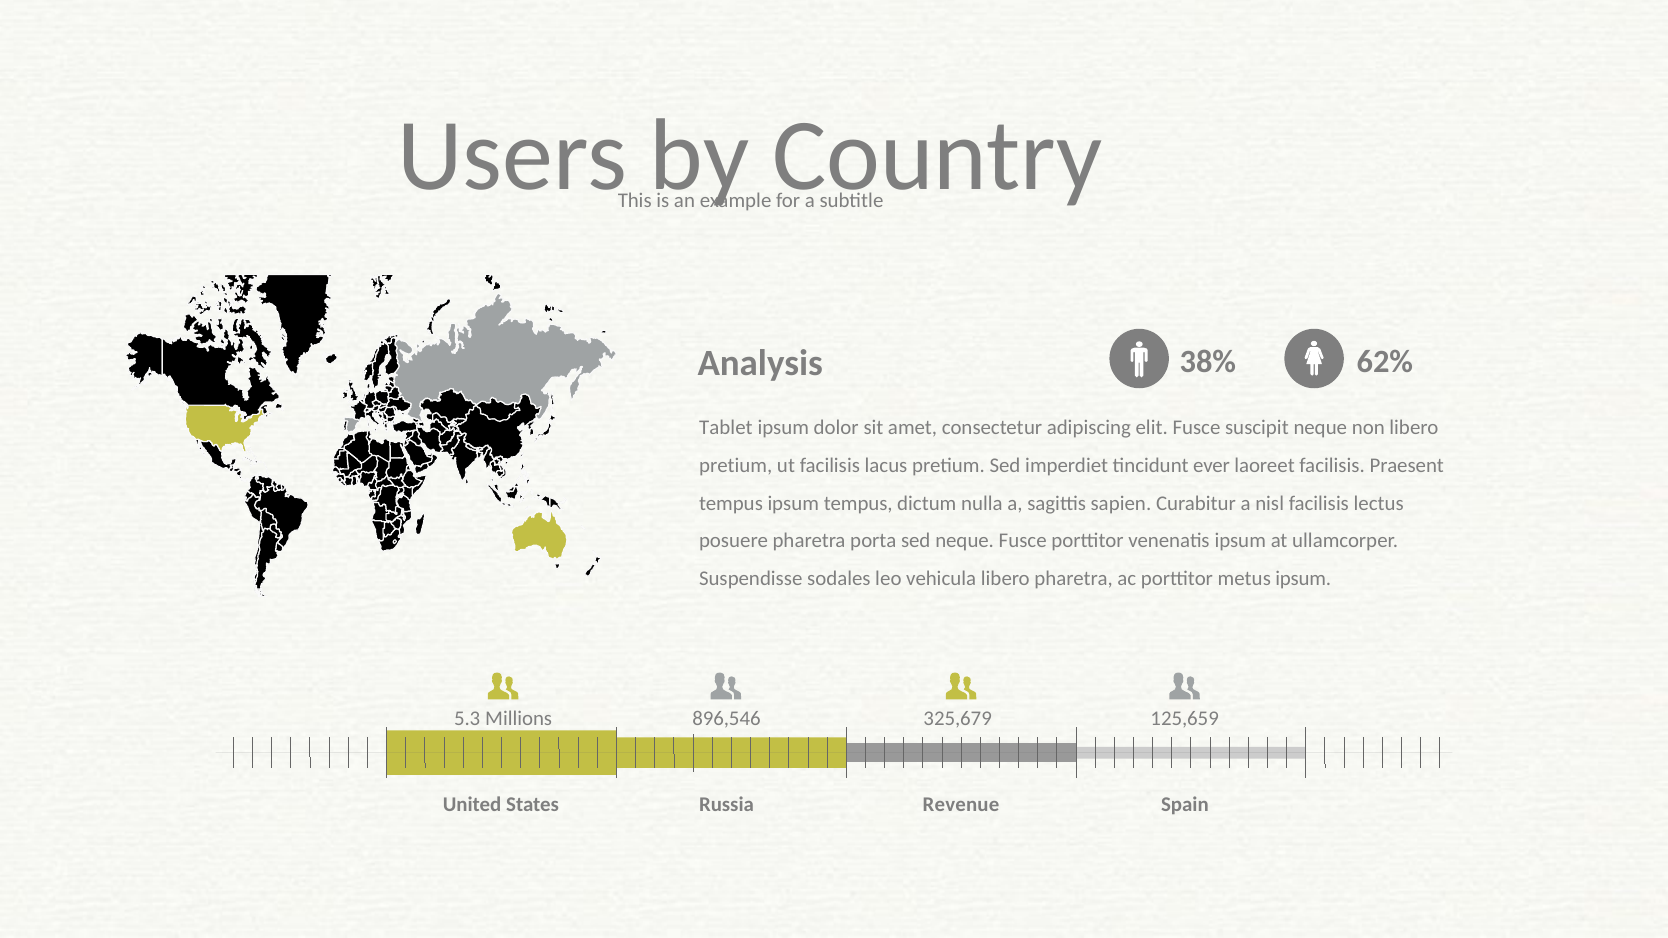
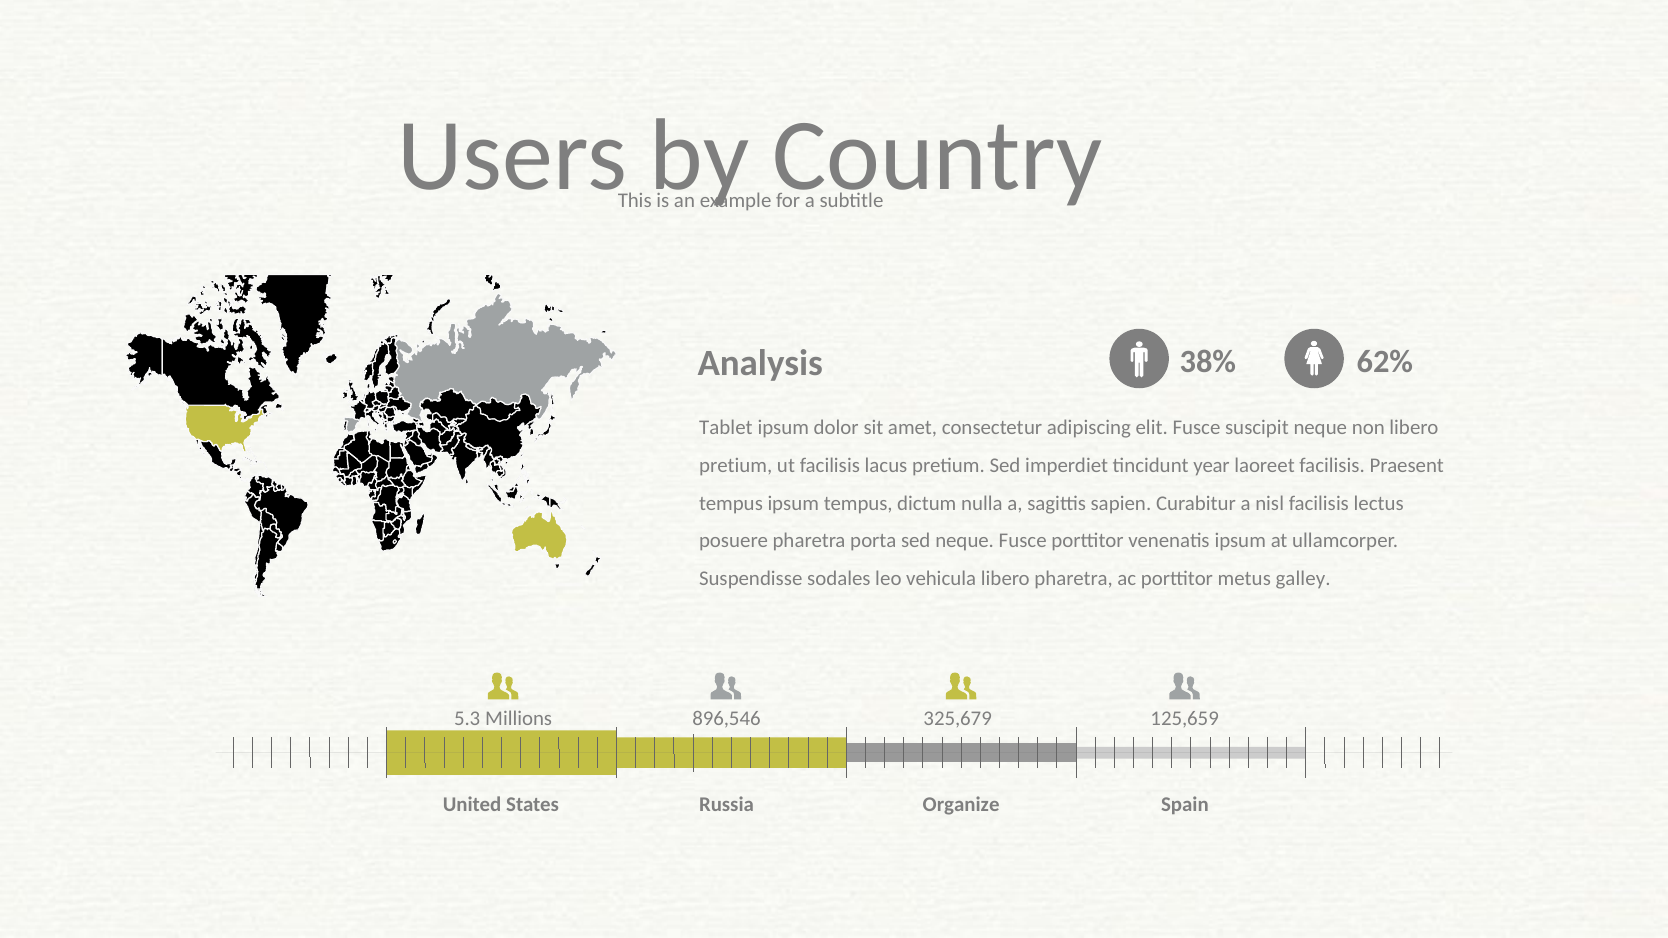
ever: ever -> year
metus ipsum: ipsum -> galley
Revenue: Revenue -> Organize
